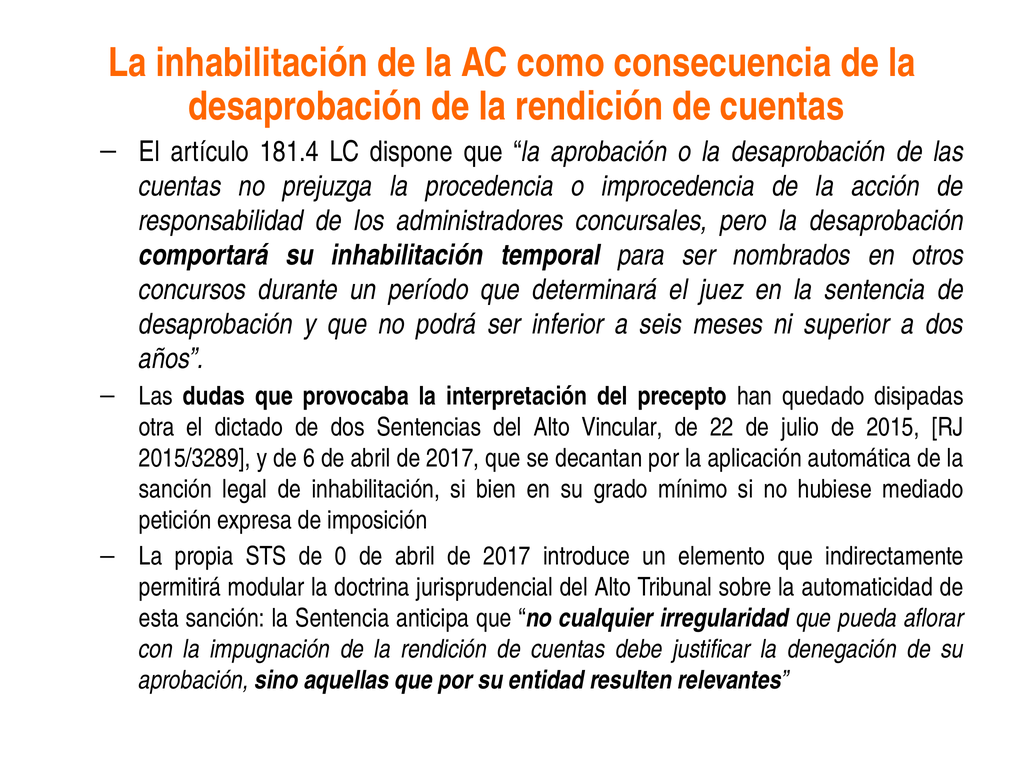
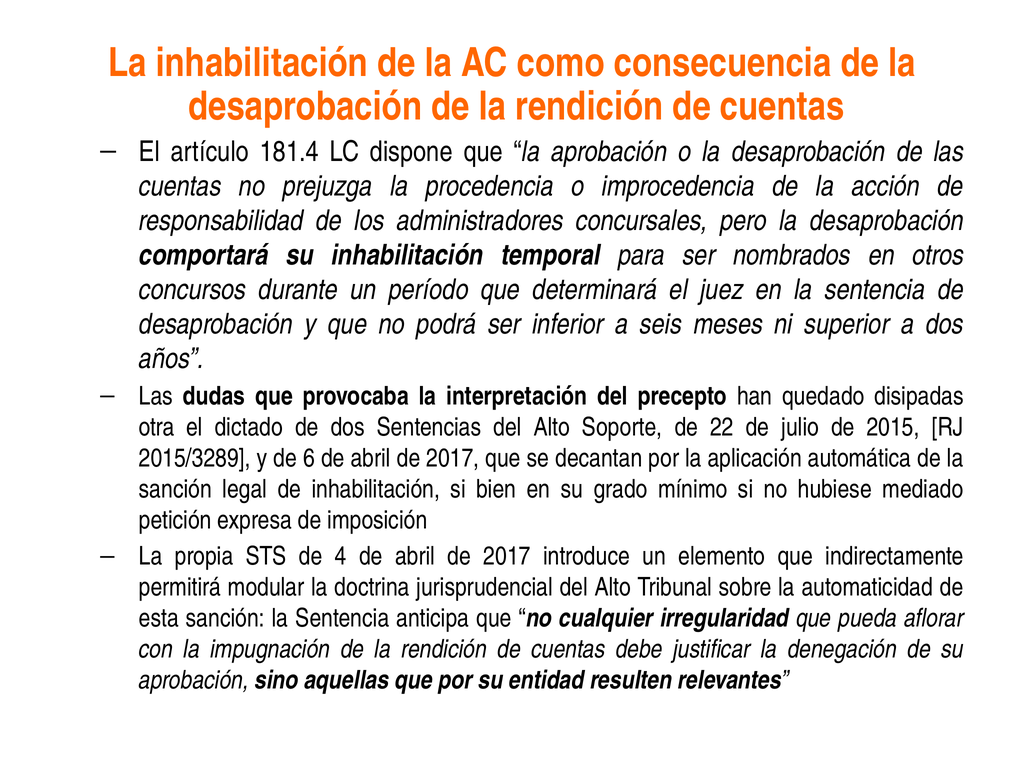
Vincular: Vincular -> Soporte
0: 0 -> 4
